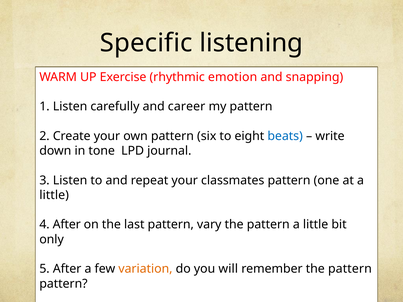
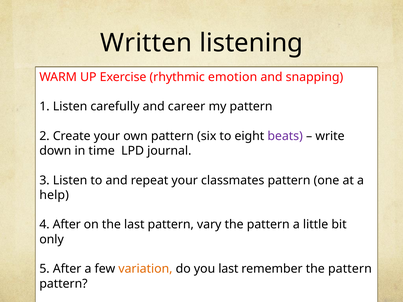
Specific: Specific -> Written
beats colour: blue -> purple
tone: tone -> time
little at (54, 195): little -> help
you will: will -> last
